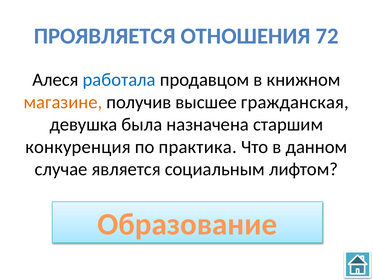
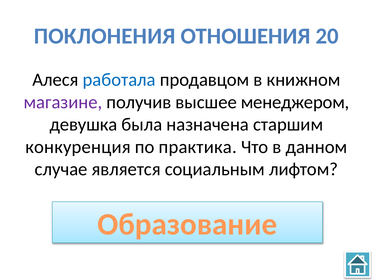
ПРОЯВЛЯЕТСЯ: ПРОЯВЛЯЕТСЯ -> ПОКЛОНЕНИЯ
72: 72 -> 20
магазине colour: orange -> purple
гражданская: гражданская -> менеджером
